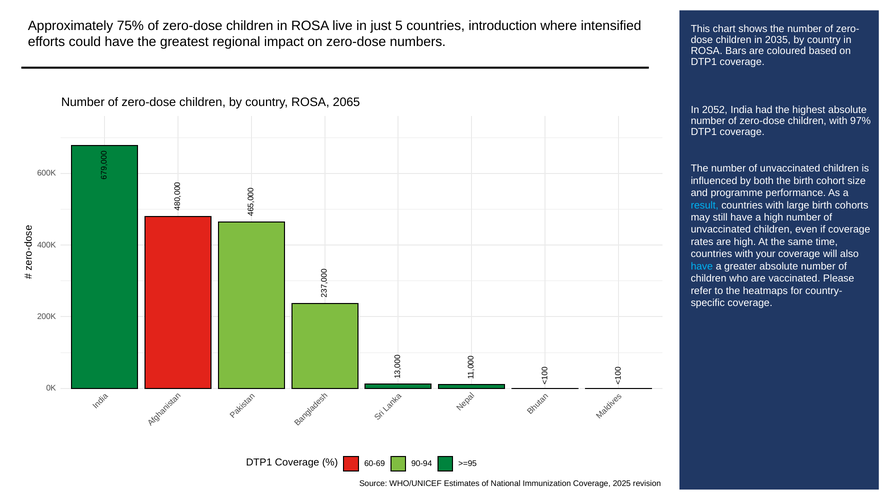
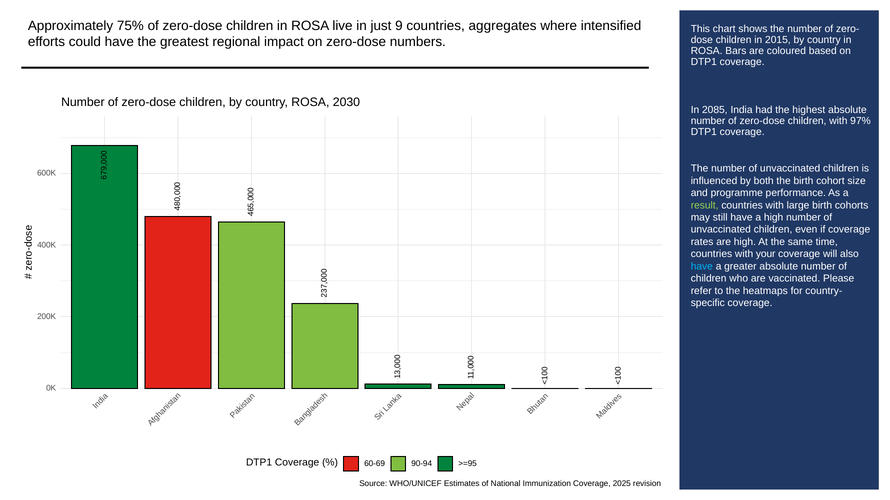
just 5: 5 -> 9
introduction: introduction -> aggregates
2035: 2035 -> 2015
2065: 2065 -> 2030
2052: 2052 -> 2085
result colour: light blue -> light green
